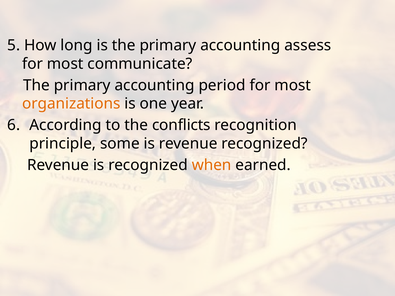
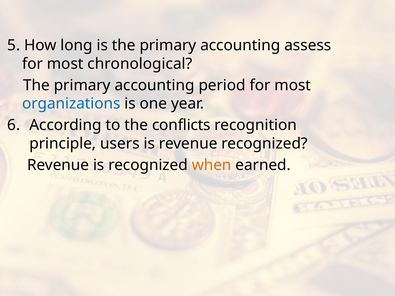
communicate: communicate -> chronological
organizations colour: orange -> blue
some: some -> users
